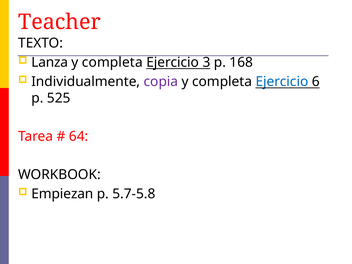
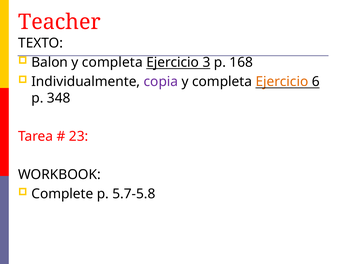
Lanza: Lanza -> Balon
Ejercicio at (282, 82) colour: blue -> orange
525: 525 -> 348
64: 64 -> 23
Empiezan: Empiezan -> Complete
